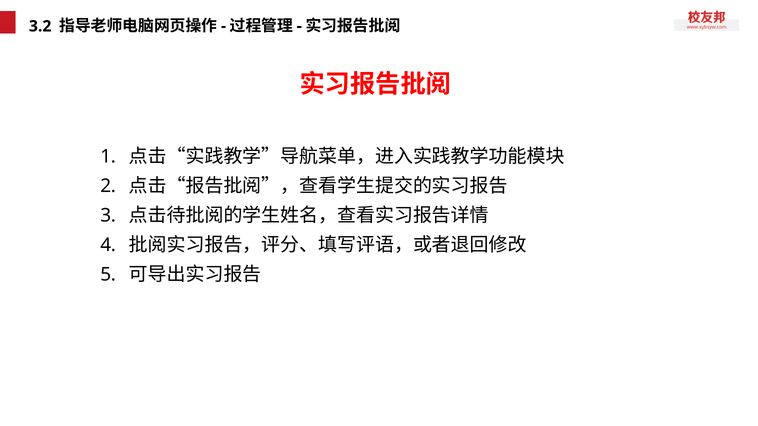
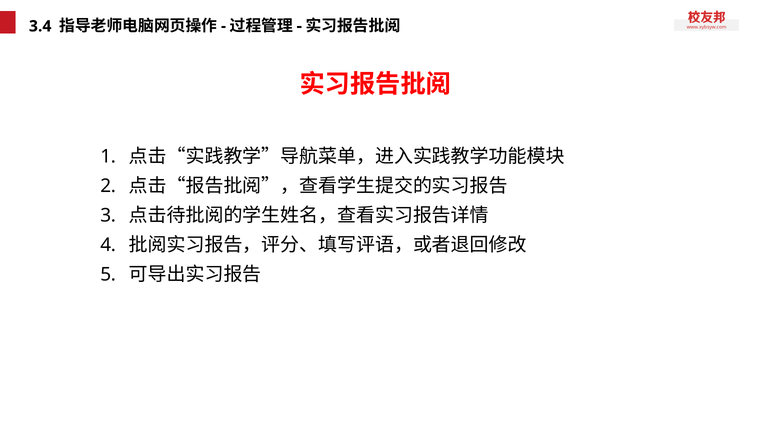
3.2: 3.2 -> 3.4
